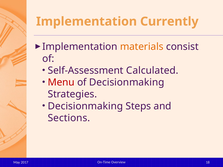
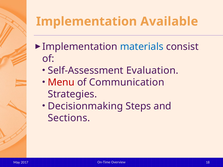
Currently: Currently -> Available
materials colour: orange -> blue
Calculated: Calculated -> Evaluation
of Decisionmaking: Decisionmaking -> Communication
